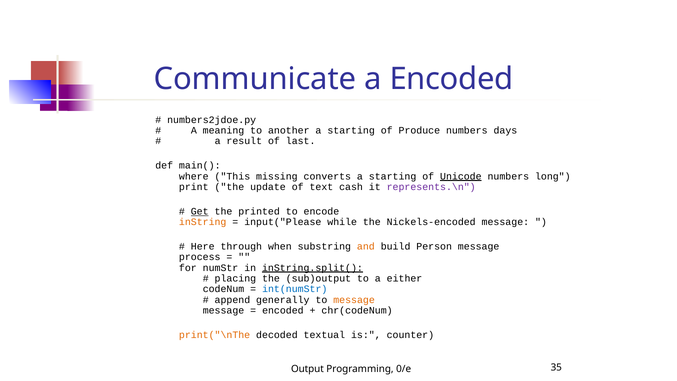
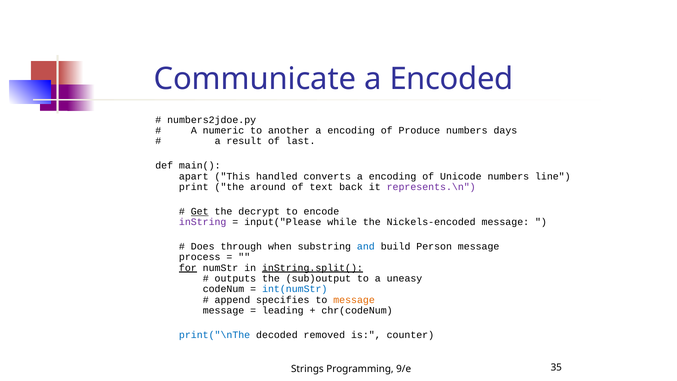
meaning: meaning -> numeric
starting at (351, 130): starting -> encoding
where: where -> apart
missing: missing -> handled
converts a starting: starting -> encoding
Unicode underline: present -> none
long: long -> line
update: update -> around
cash: cash -> back
printed: printed -> decrypt
inString colour: orange -> purple
Here: Here -> Does
and colour: orange -> blue
for underline: none -> present
placing: placing -> outputs
either: either -> uneasy
generally: generally -> specifies
encoded at (283, 310): encoded -> leading
print("\nThe colour: orange -> blue
textual: textual -> removed
Output: Output -> Strings
0/e: 0/e -> 9/e
